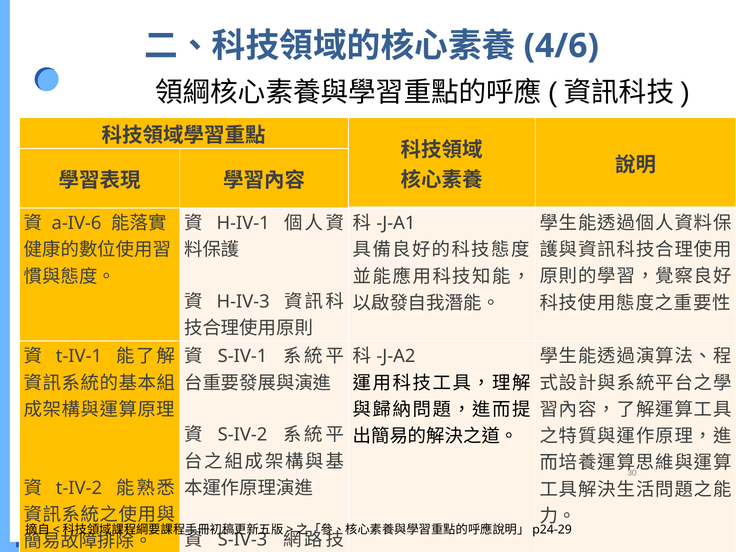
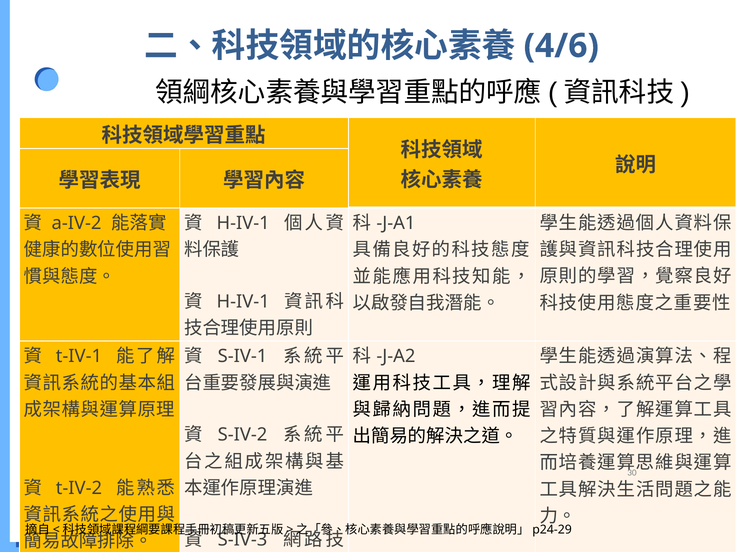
a-IV-6: a-IV-6 -> a-IV-2
H-IV-3 at (243, 302): H-IV-3 -> H-IV-1
